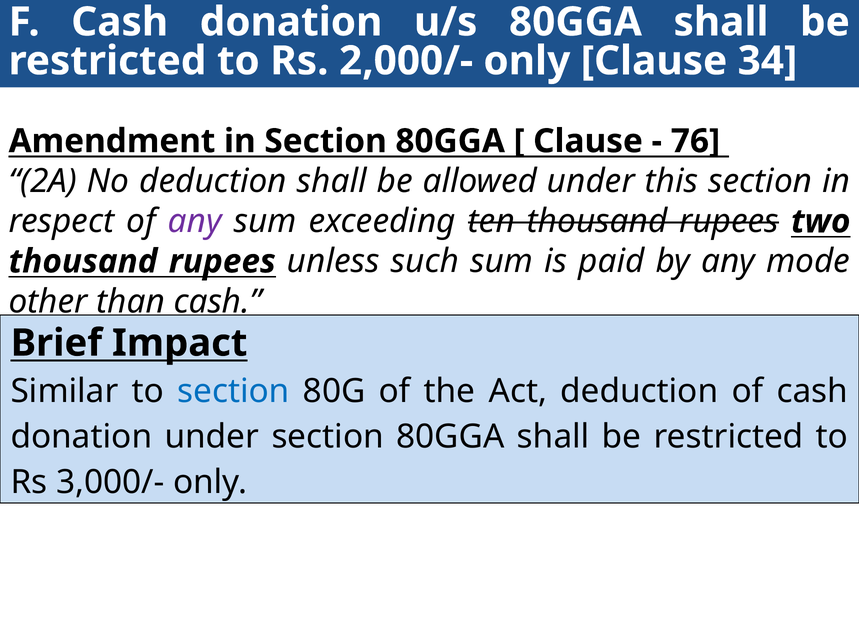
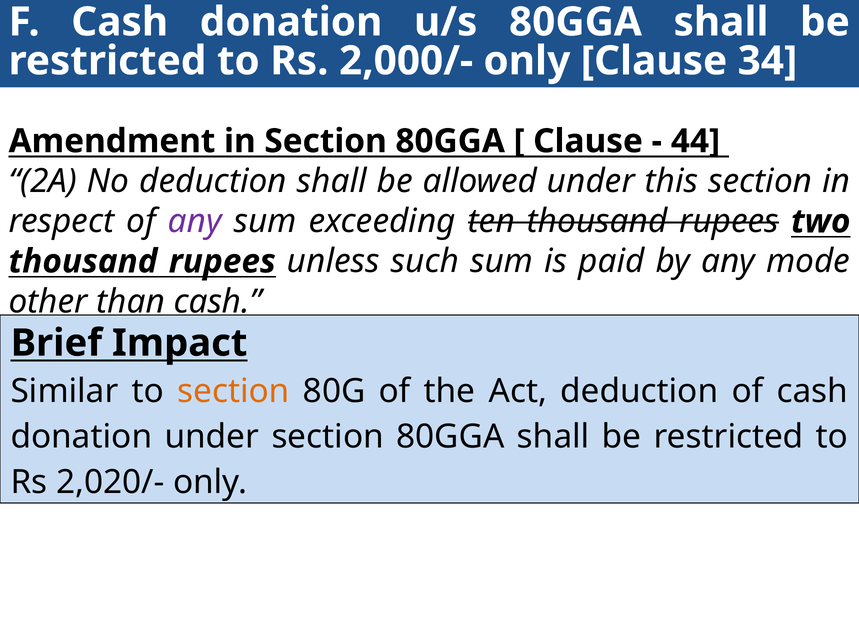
76: 76 -> 44
section at (233, 392) colour: blue -> orange
3,000/-: 3,000/- -> 2,020/-
